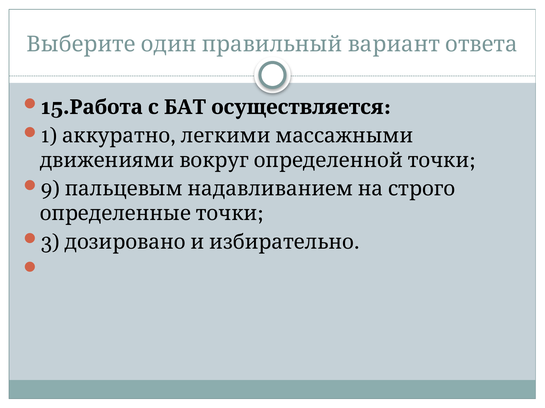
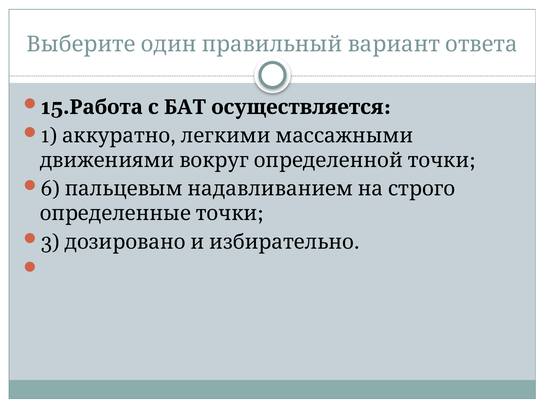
9: 9 -> 6
